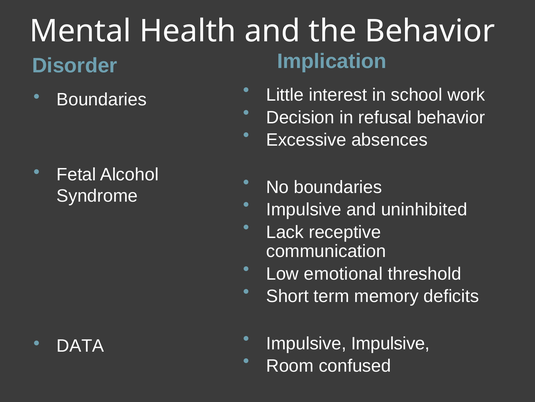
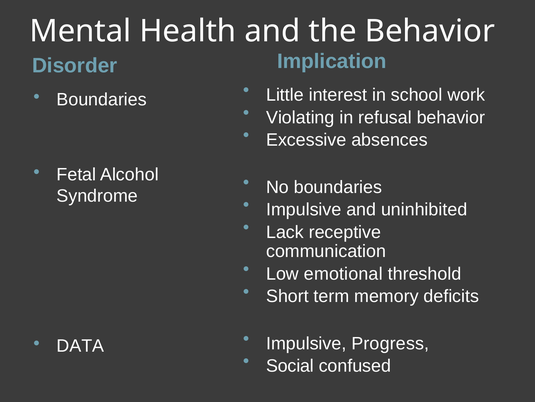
Decision: Decision -> Violating
Impulsive Impulsive: Impulsive -> Progress
Room: Room -> Social
